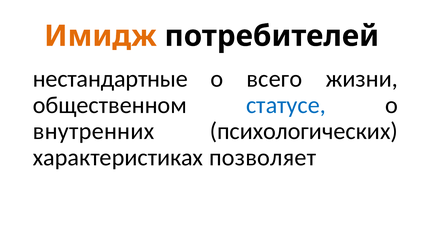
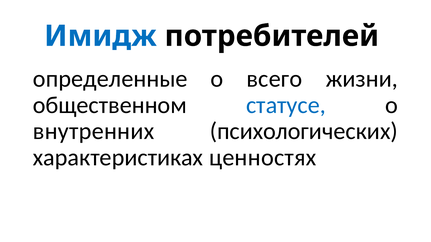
Имидж colour: orange -> blue
нестандартные: нестандартные -> определенные
позволяет: позволяет -> ценностях
